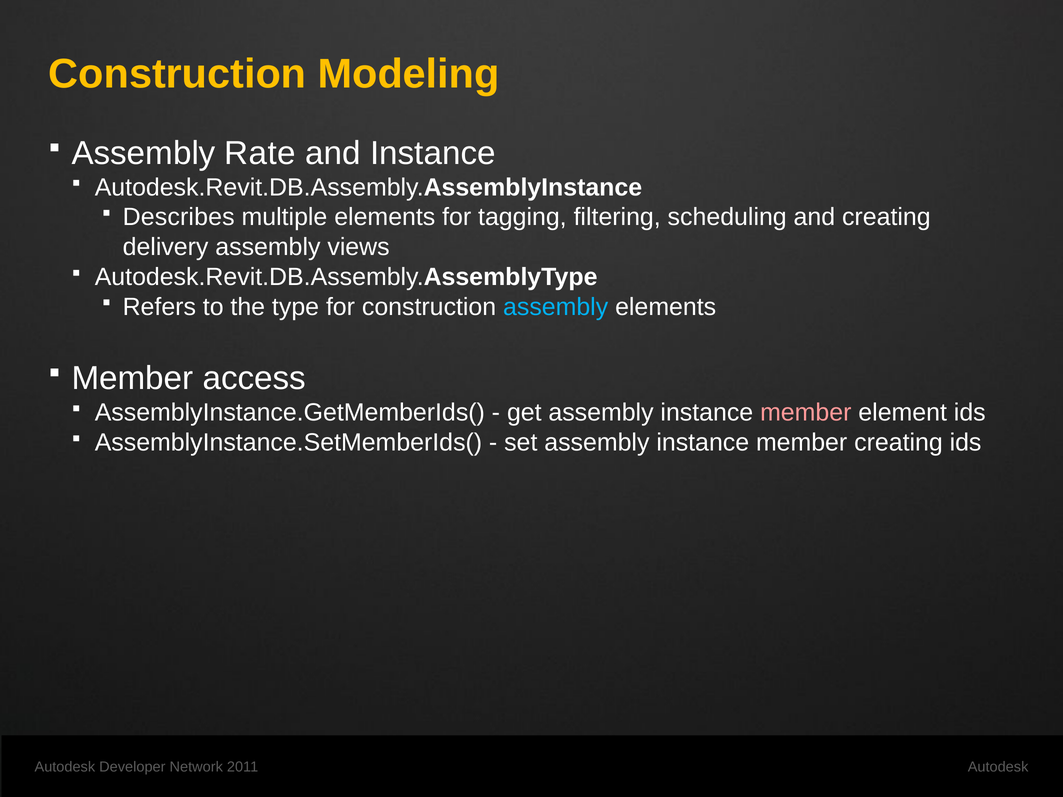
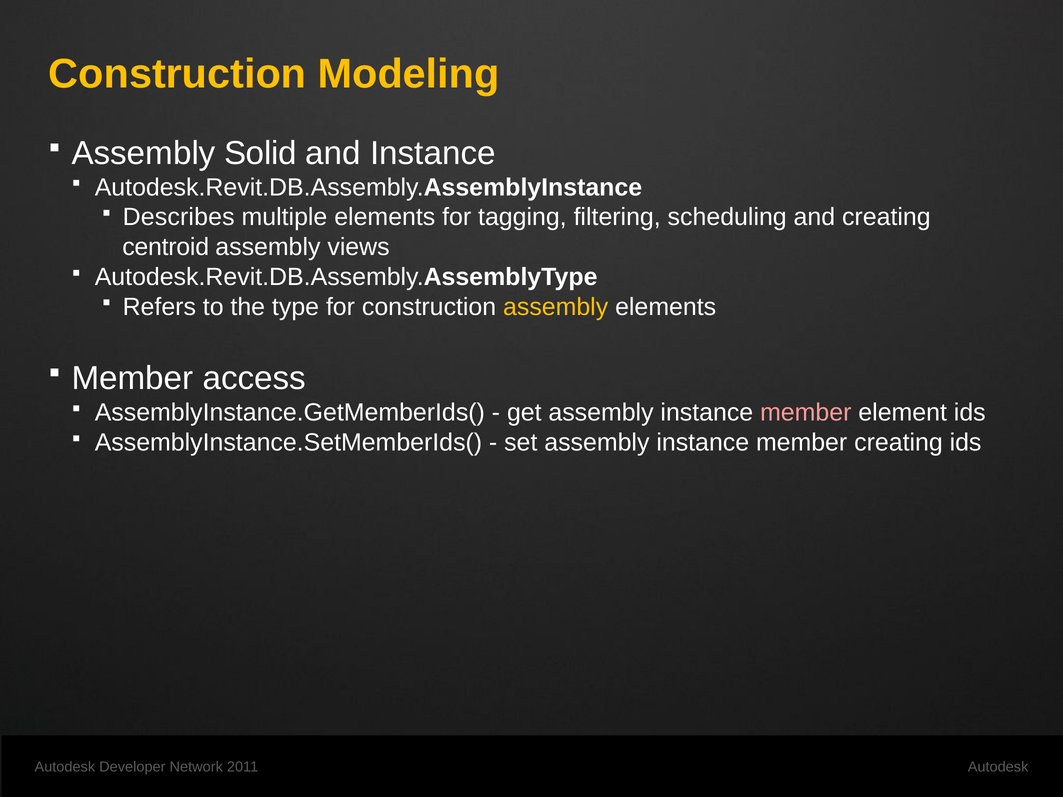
Rate: Rate -> Solid
delivery: delivery -> centroid
assembly at (556, 307) colour: light blue -> yellow
